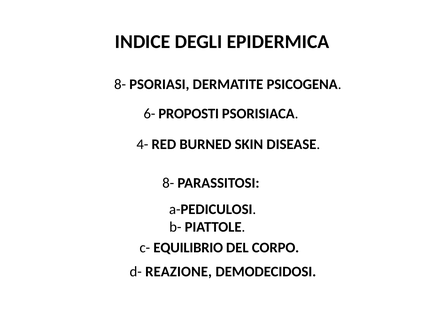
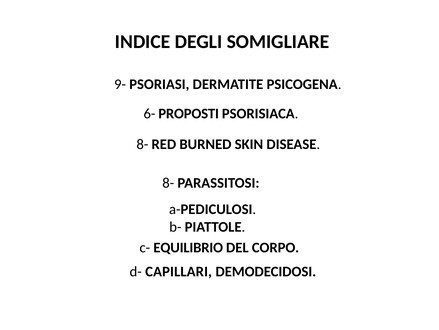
EPIDERMICA: EPIDERMICA -> SOMIGLIARE
8- at (120, 84): 8- -> 9-
4- at (142, 144): 4- -> 8-
REAZIONE: REAZIONE -> CAPILLARI
